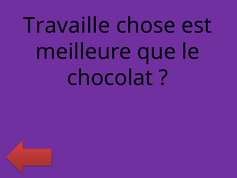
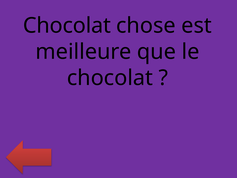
Travaille at (67, 26): Travaille -> Chocolat
